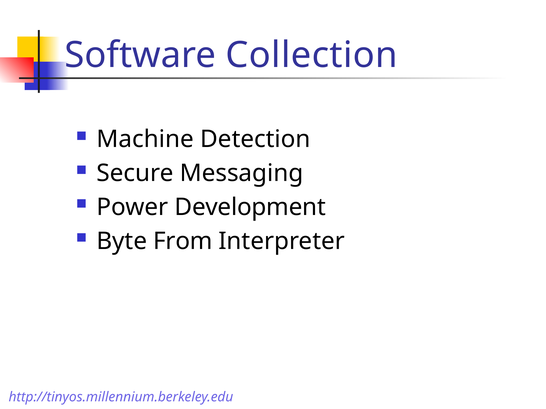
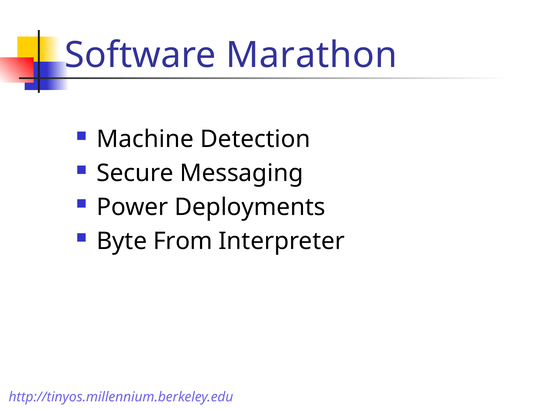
Collection: Collection -> Marathon
Development: Development -> Deployments
